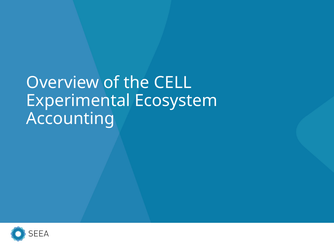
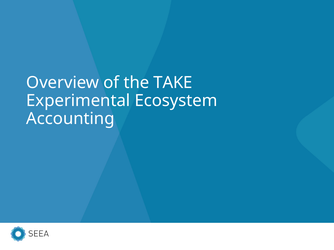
CELL: CELL -> TAKE
